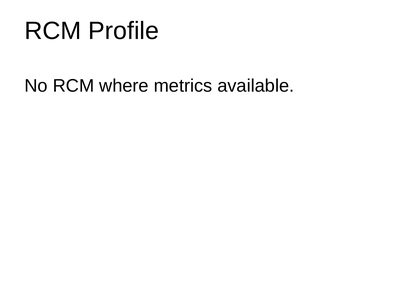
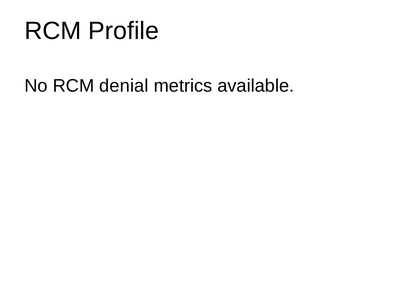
where: where -> denial
